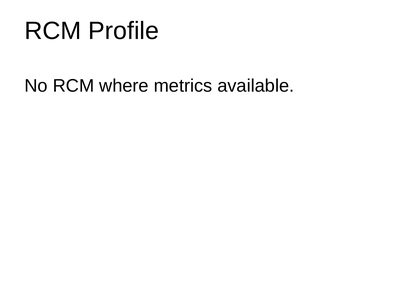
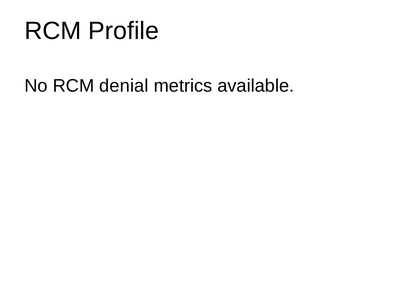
where: where -> denial
